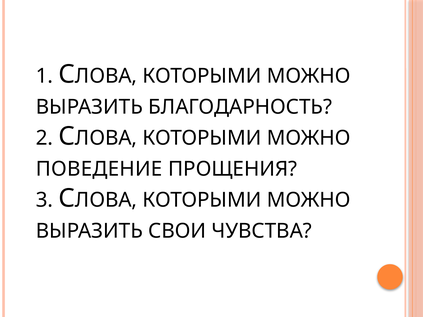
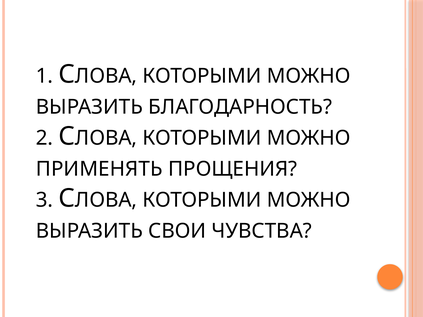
ПОВЕДЕНИЕ: ПОВЕДЕНИЕ -> ПРИМЕНЯТЬ
